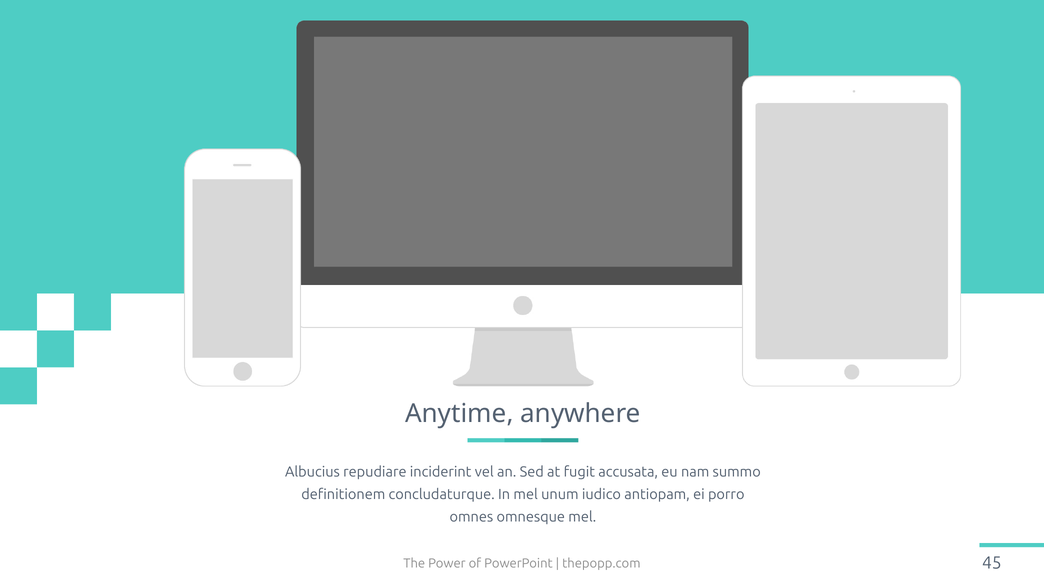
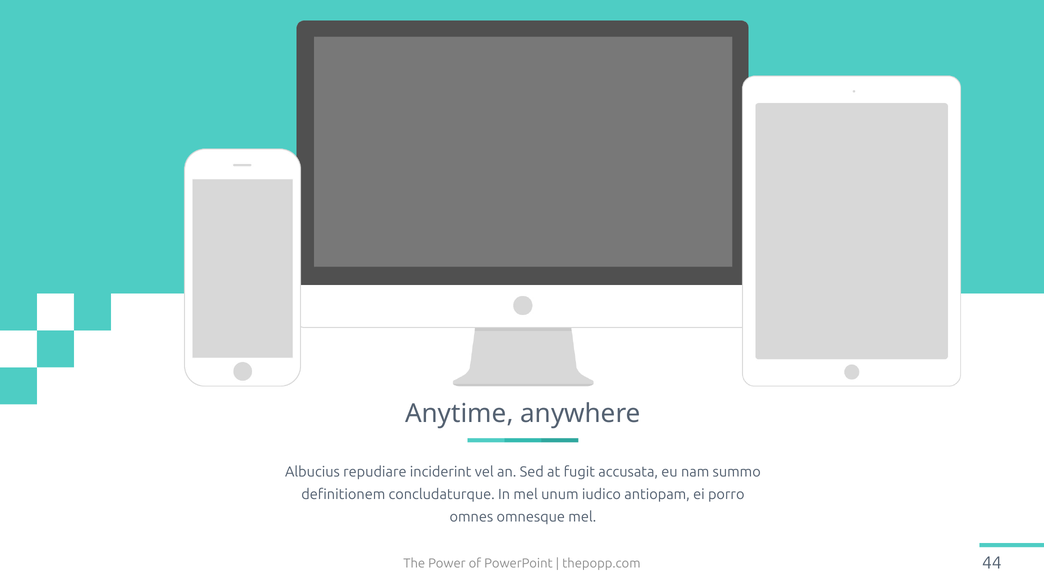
45: 45 -> 44
